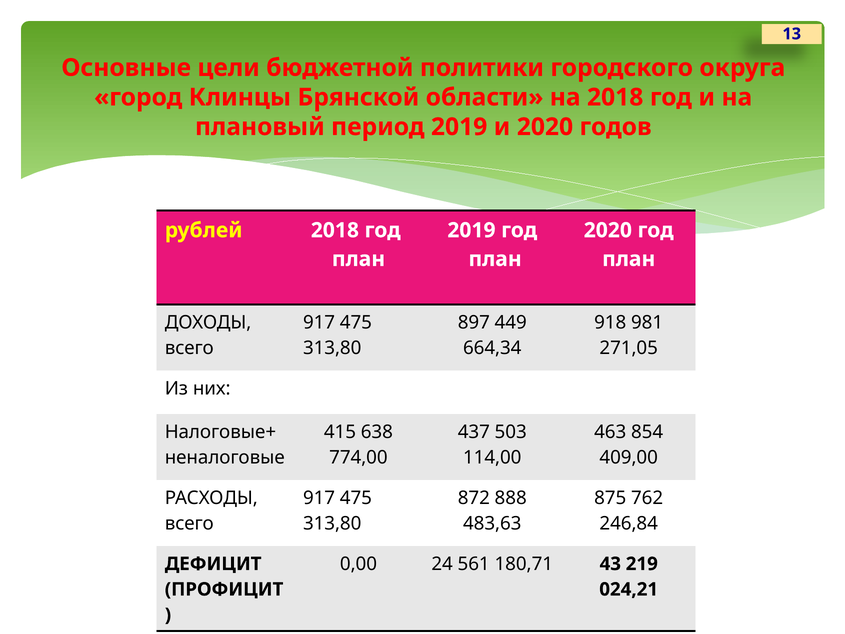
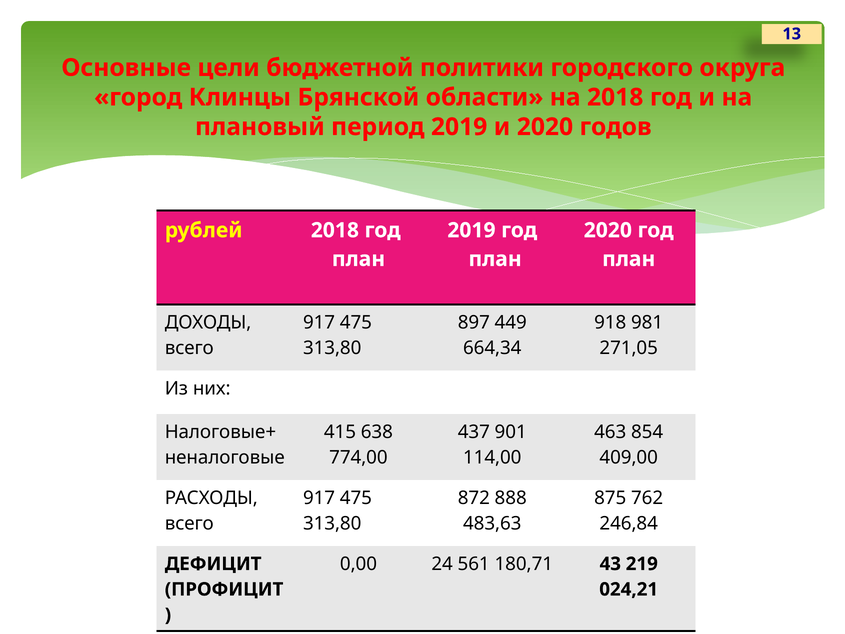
503: 503 -> 901
